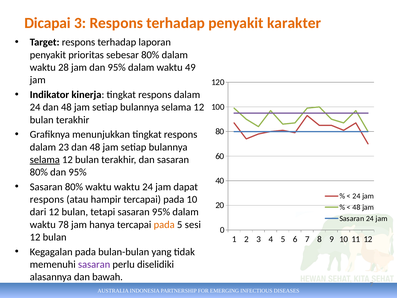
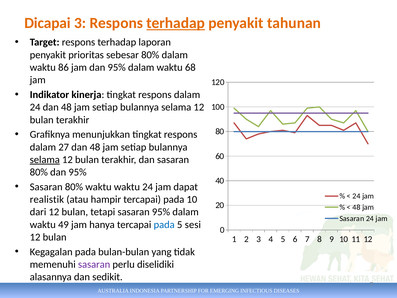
terhadap at (176, 23) underline: none -> present
karakter: karakter -> tahunan
28: 28 -> 86
49: 49 -> 68
23: 23 -> 27
respons at (47, 199): respons -> realistik
78: 78 -> 49
pada at (164, 224) colour: orange -> blue
bawah: bawah -> sedikit
